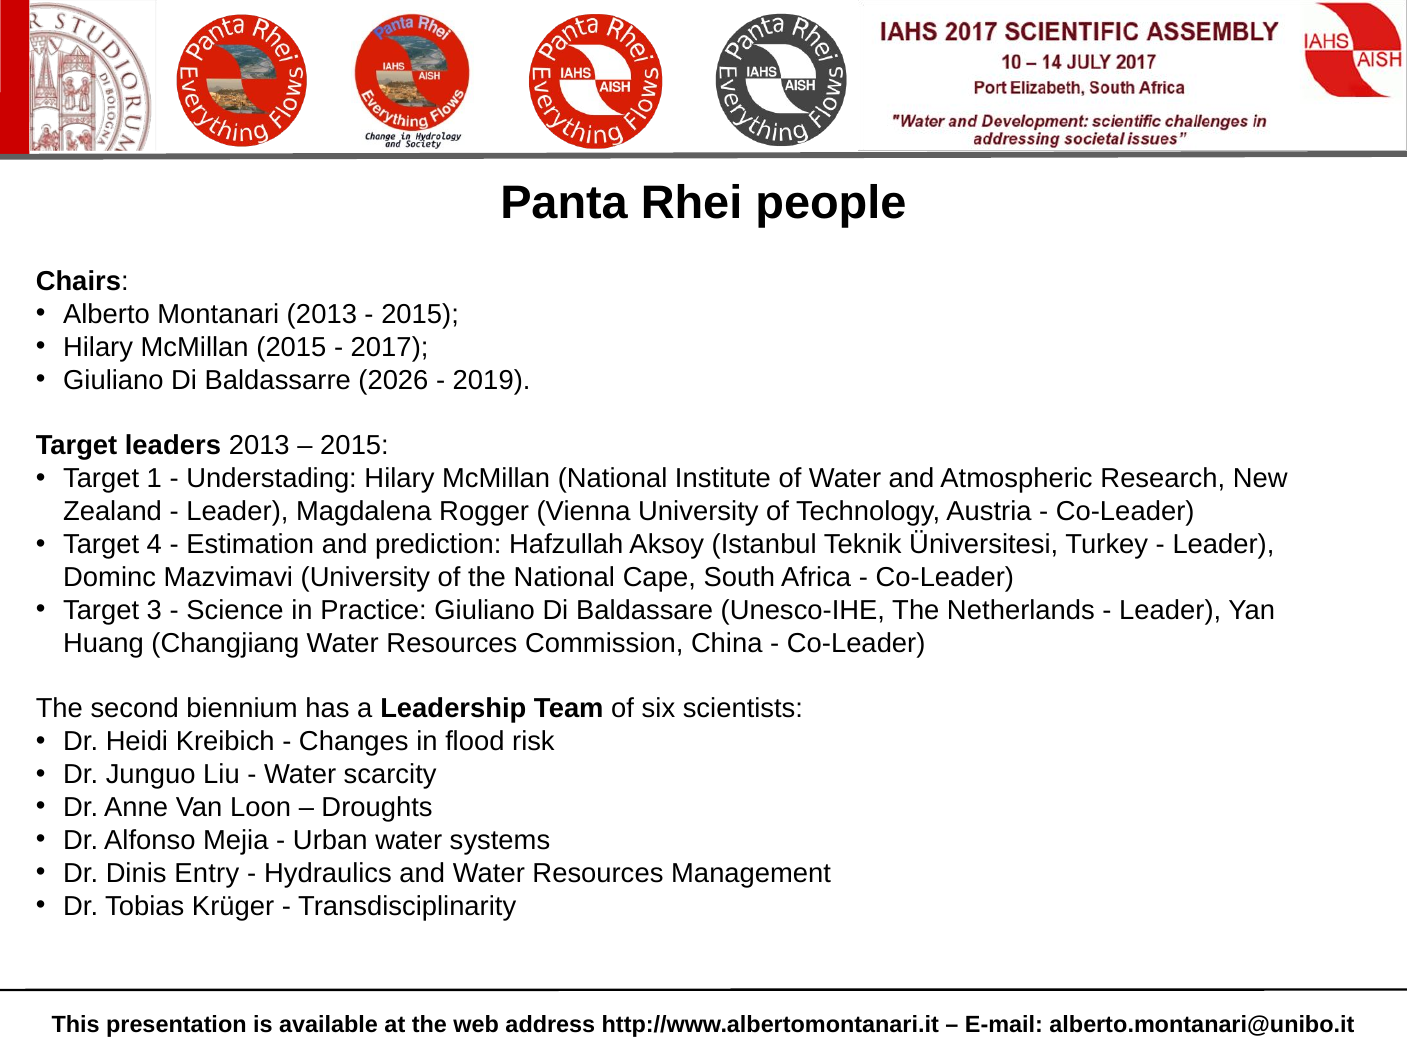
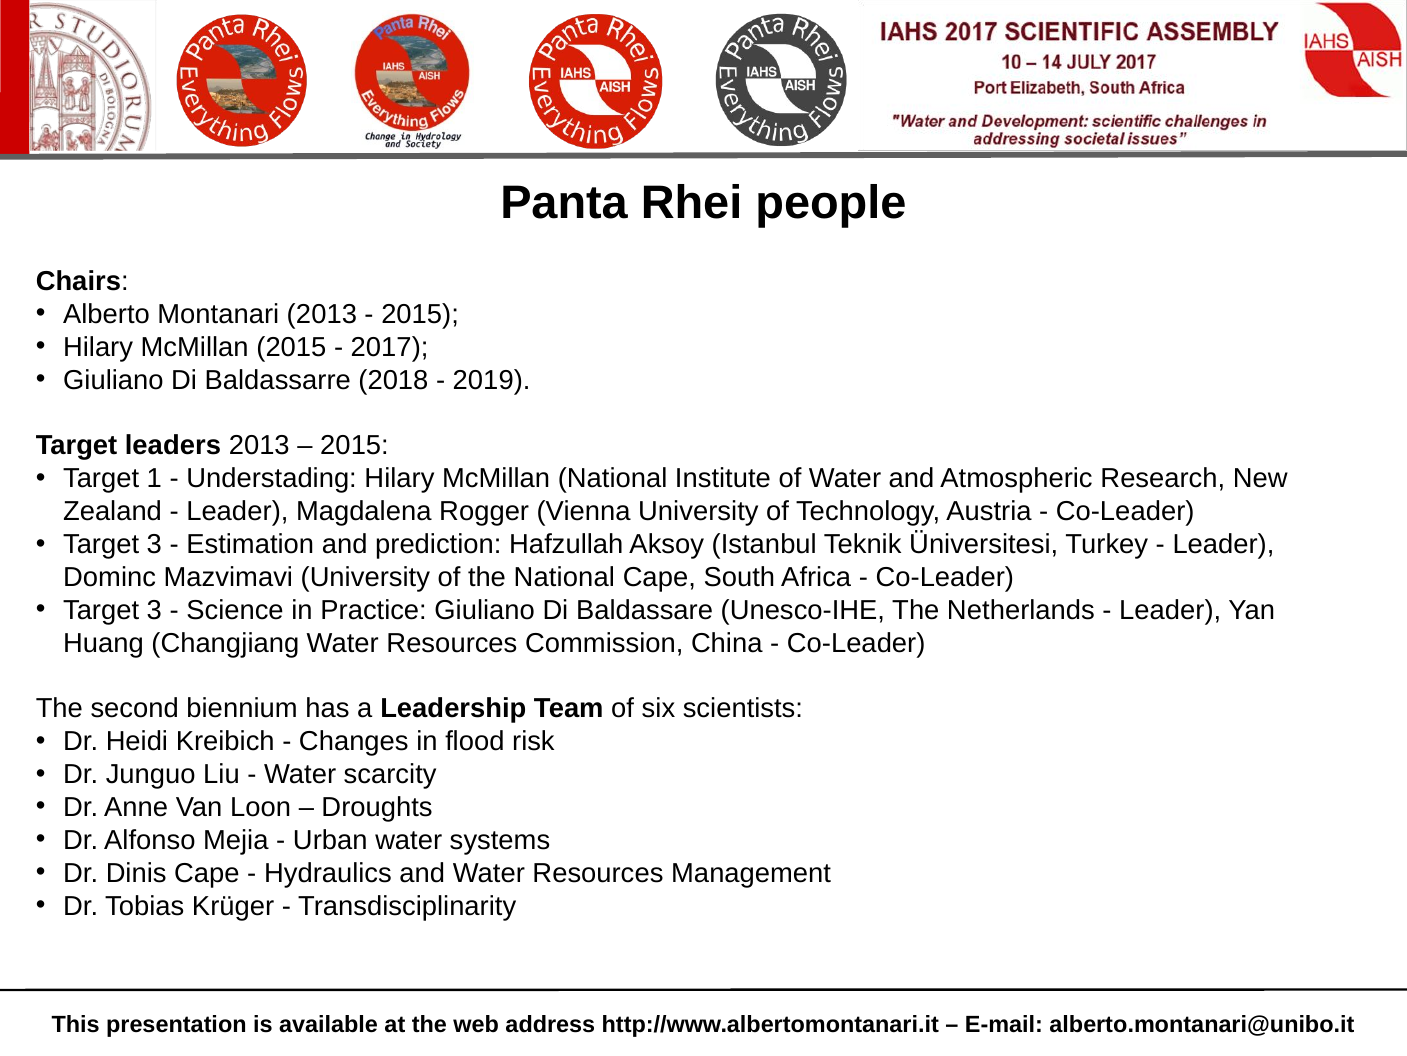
2026: 2026 -> 2018
4 at (154, 544): 4 -> 3
Dinis Entry: Entry -> Cape
